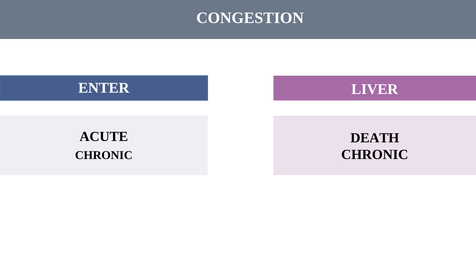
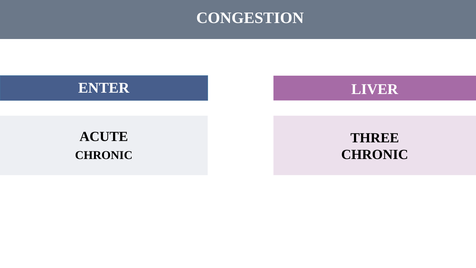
DEATH: DEATH -> THREE
